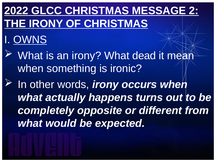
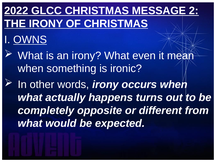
dead: dead -> even
